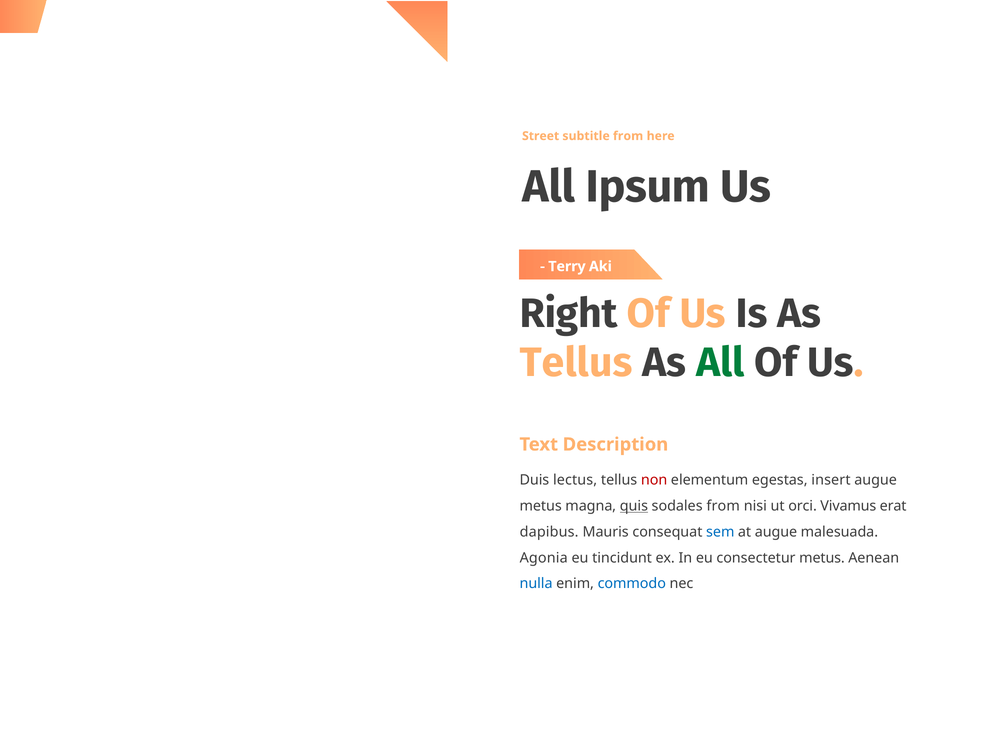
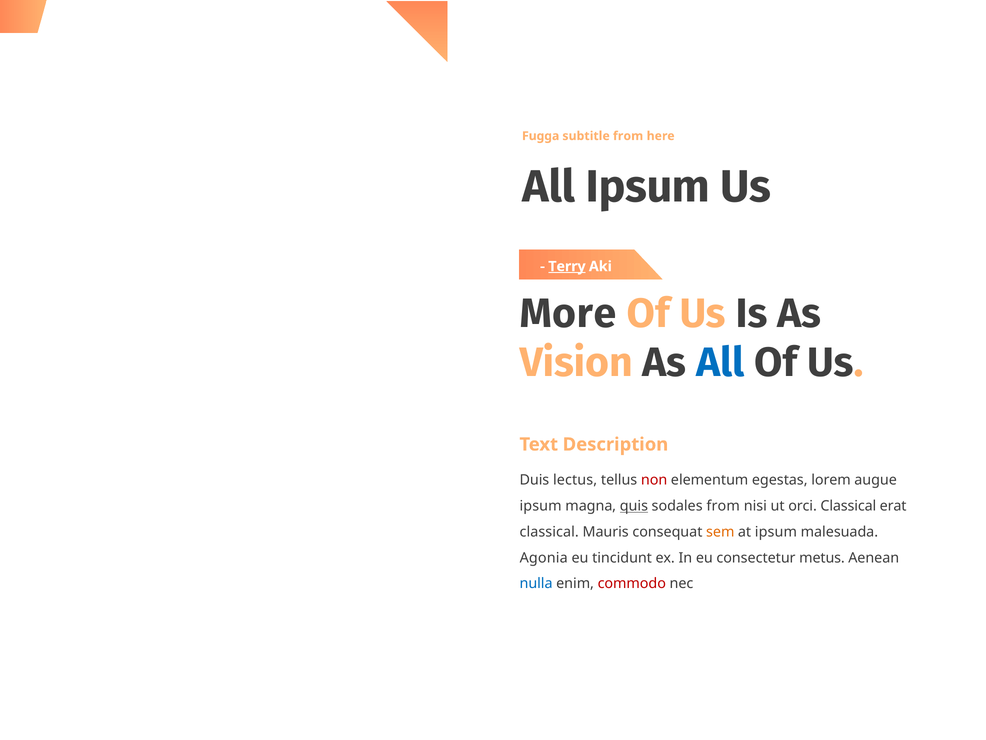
Street: Street -> Fugga
Terry underline: none -> present
Right: Right -> More
Tellus at (576, 363): Tellus -> Vision
All at (720, 363) colour: green -> blue
insert: insert -> lorem
metus at (541, 506): metus -> ipsum
orci Vivamus: Vivamus -> Classical
dapibus at (549, 532): dapibus -> classical
sem colour: blue -> orange
at augue: augue -> ipsum
commodo colour: blue -> red
